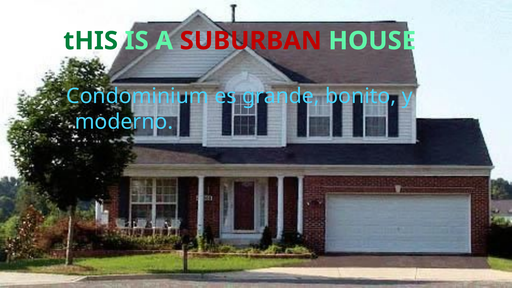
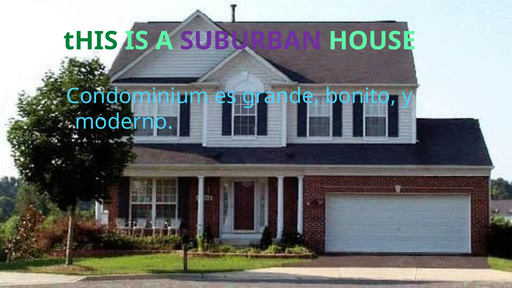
SUBURBAN colour: red -> purple
